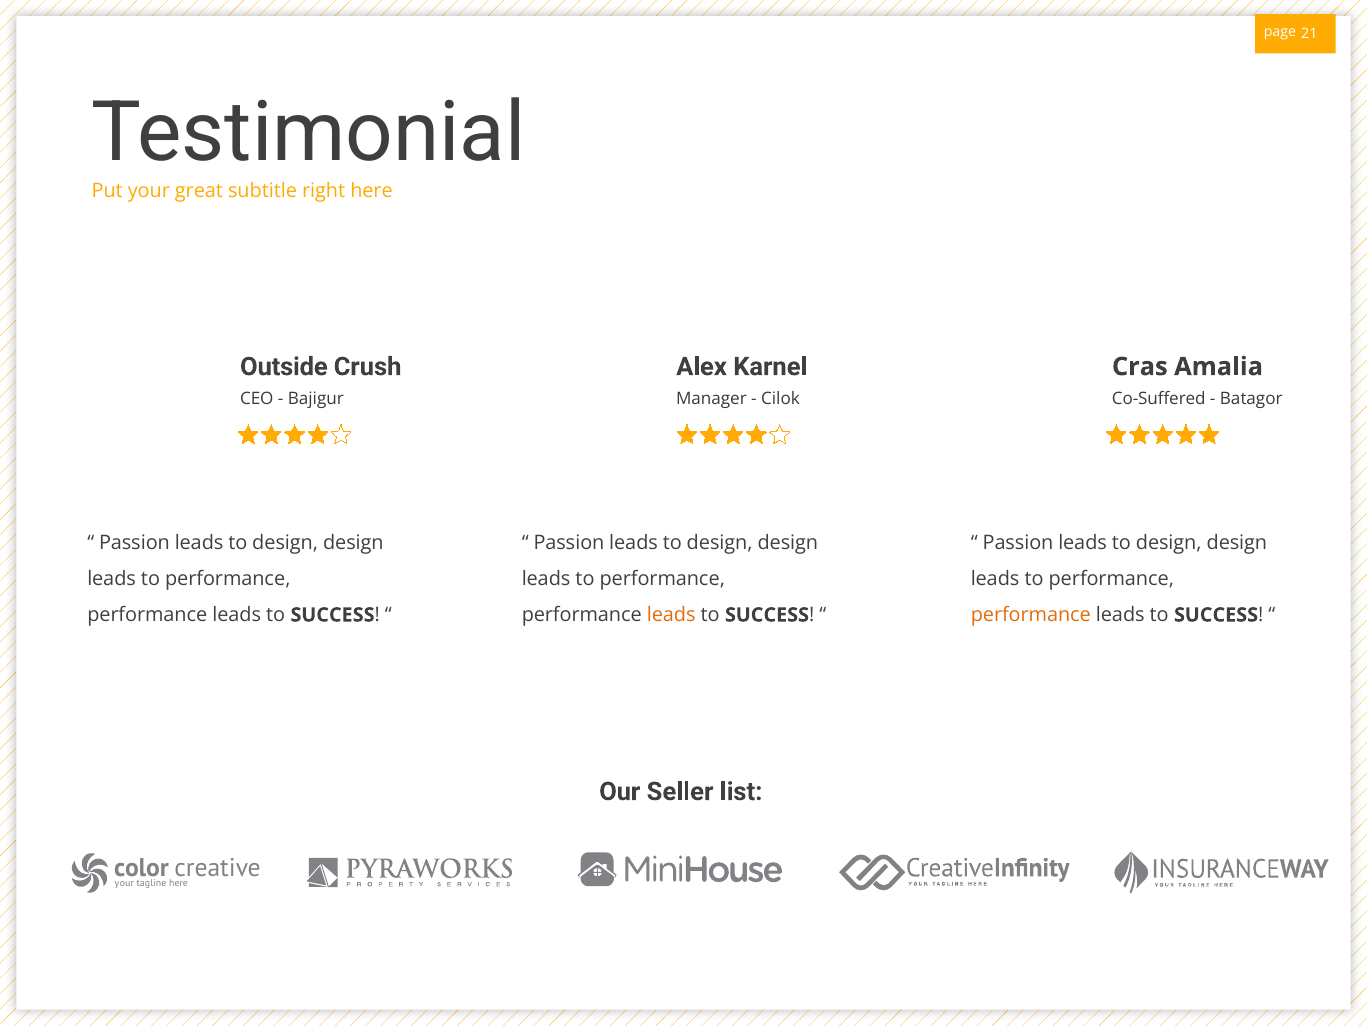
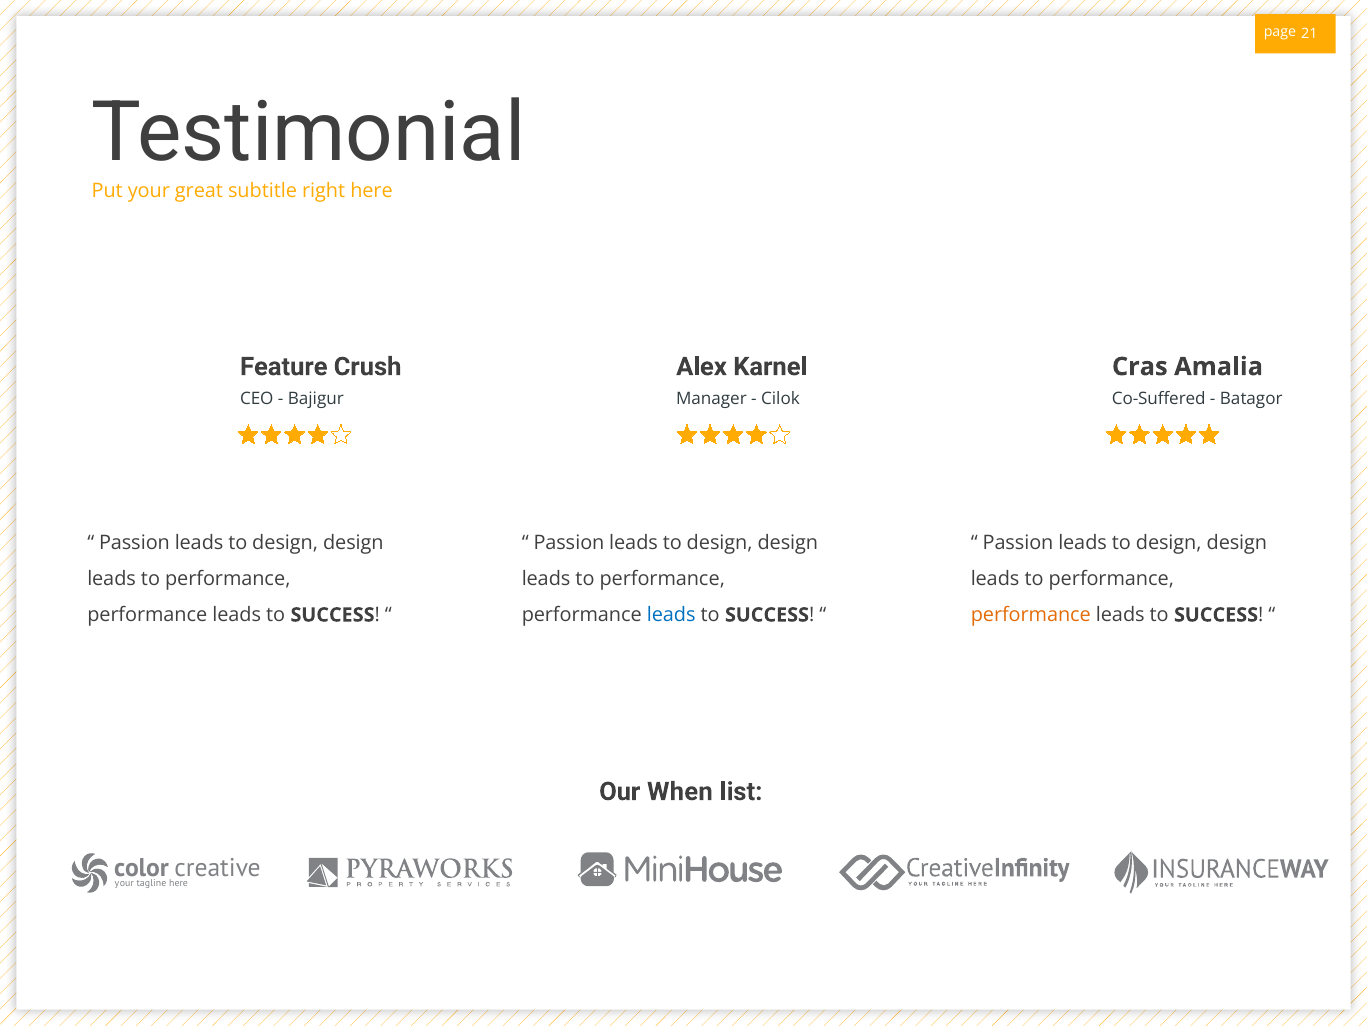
Outside: Outside -> Feature
leads at (671, 615) colour: orange -> blue
Seller: Seller -> When
